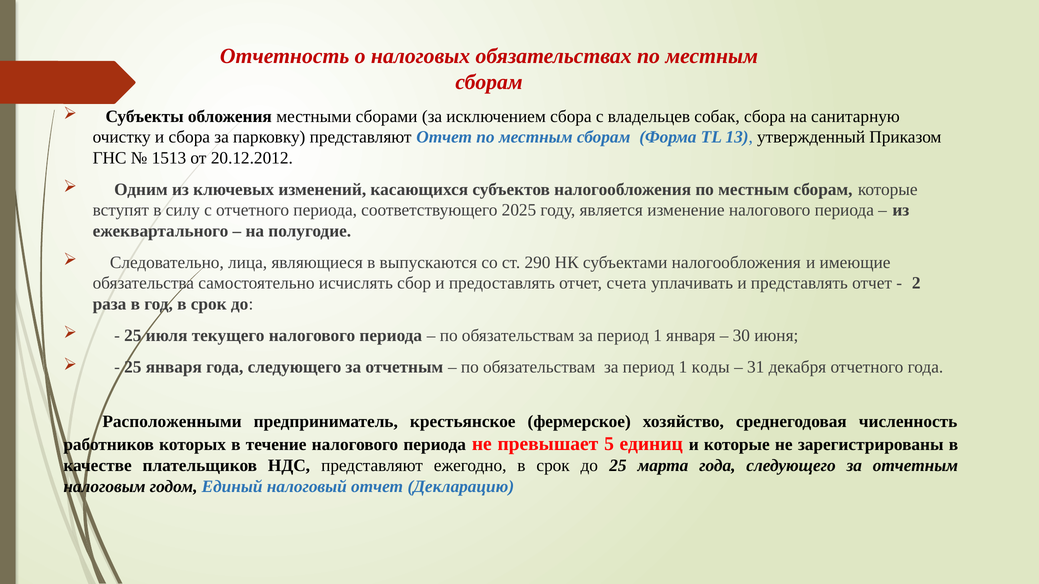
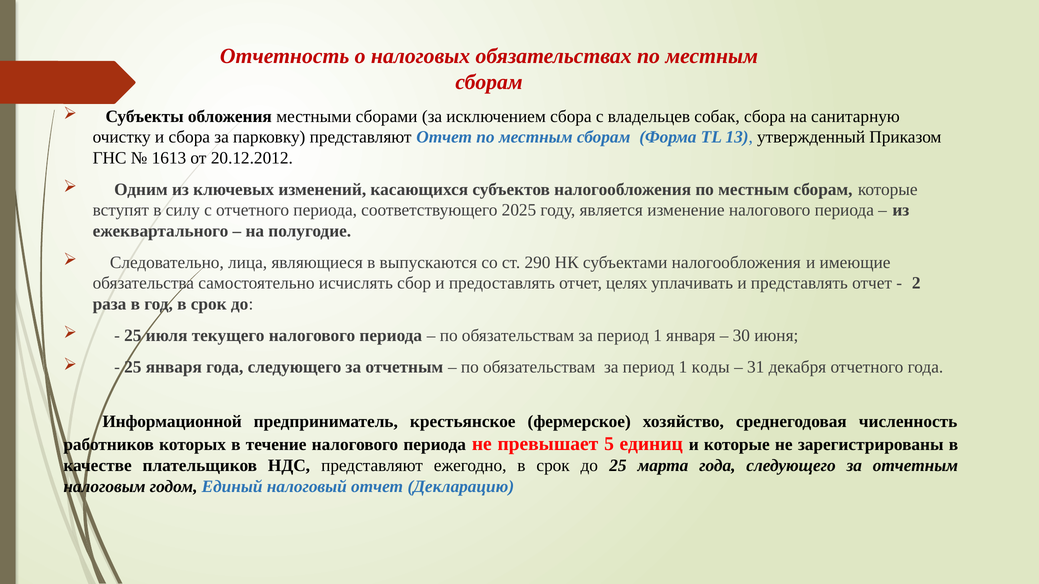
1513: 1513 -> 1613
счета: счета -> целях
Расположенными: Расположенными -> Информационной
